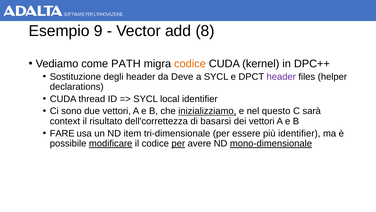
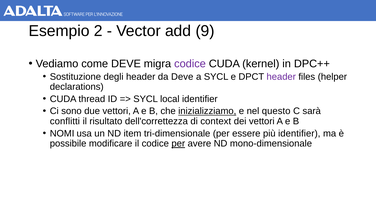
9: 9 -> 2
8: 8 -> 9
come PATH: PATH -> DEVE
codice at (190, 64) colour: orange -> purple
context: context -> conflitti
basarsi: basarsi -> context
FARE: FARE -> NOMI
modificare underline: present -> none
mono-dimensionale underline: present -> none
